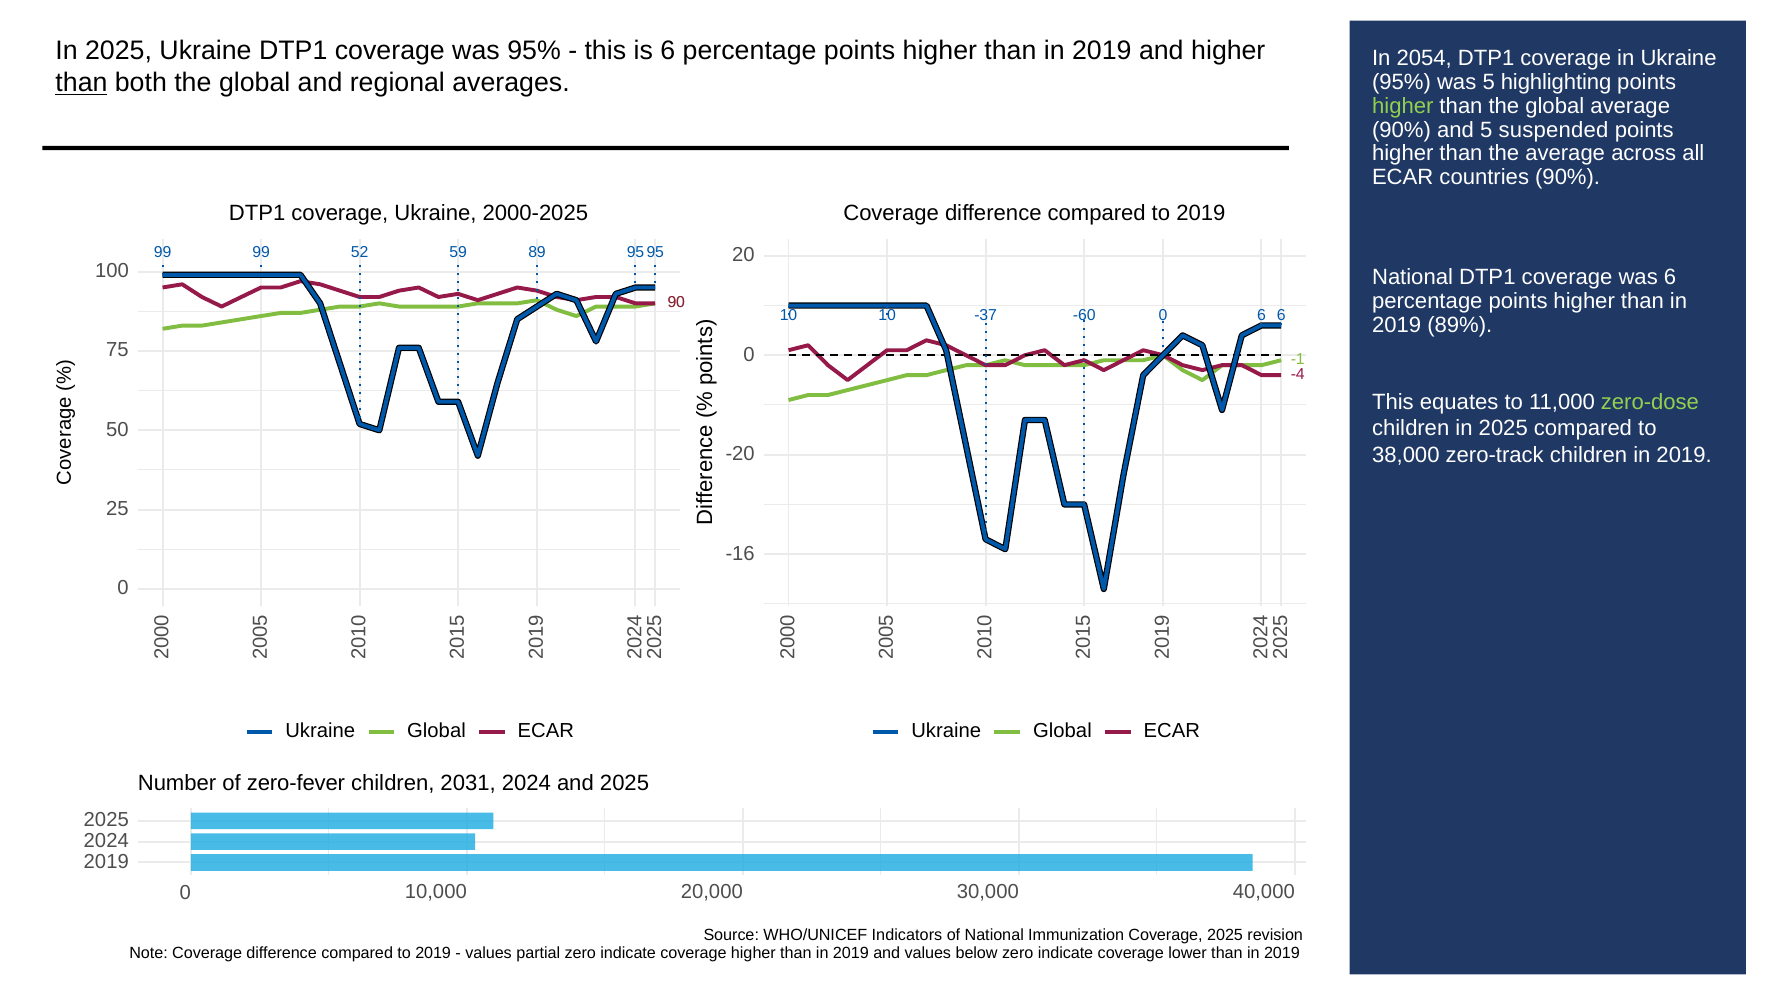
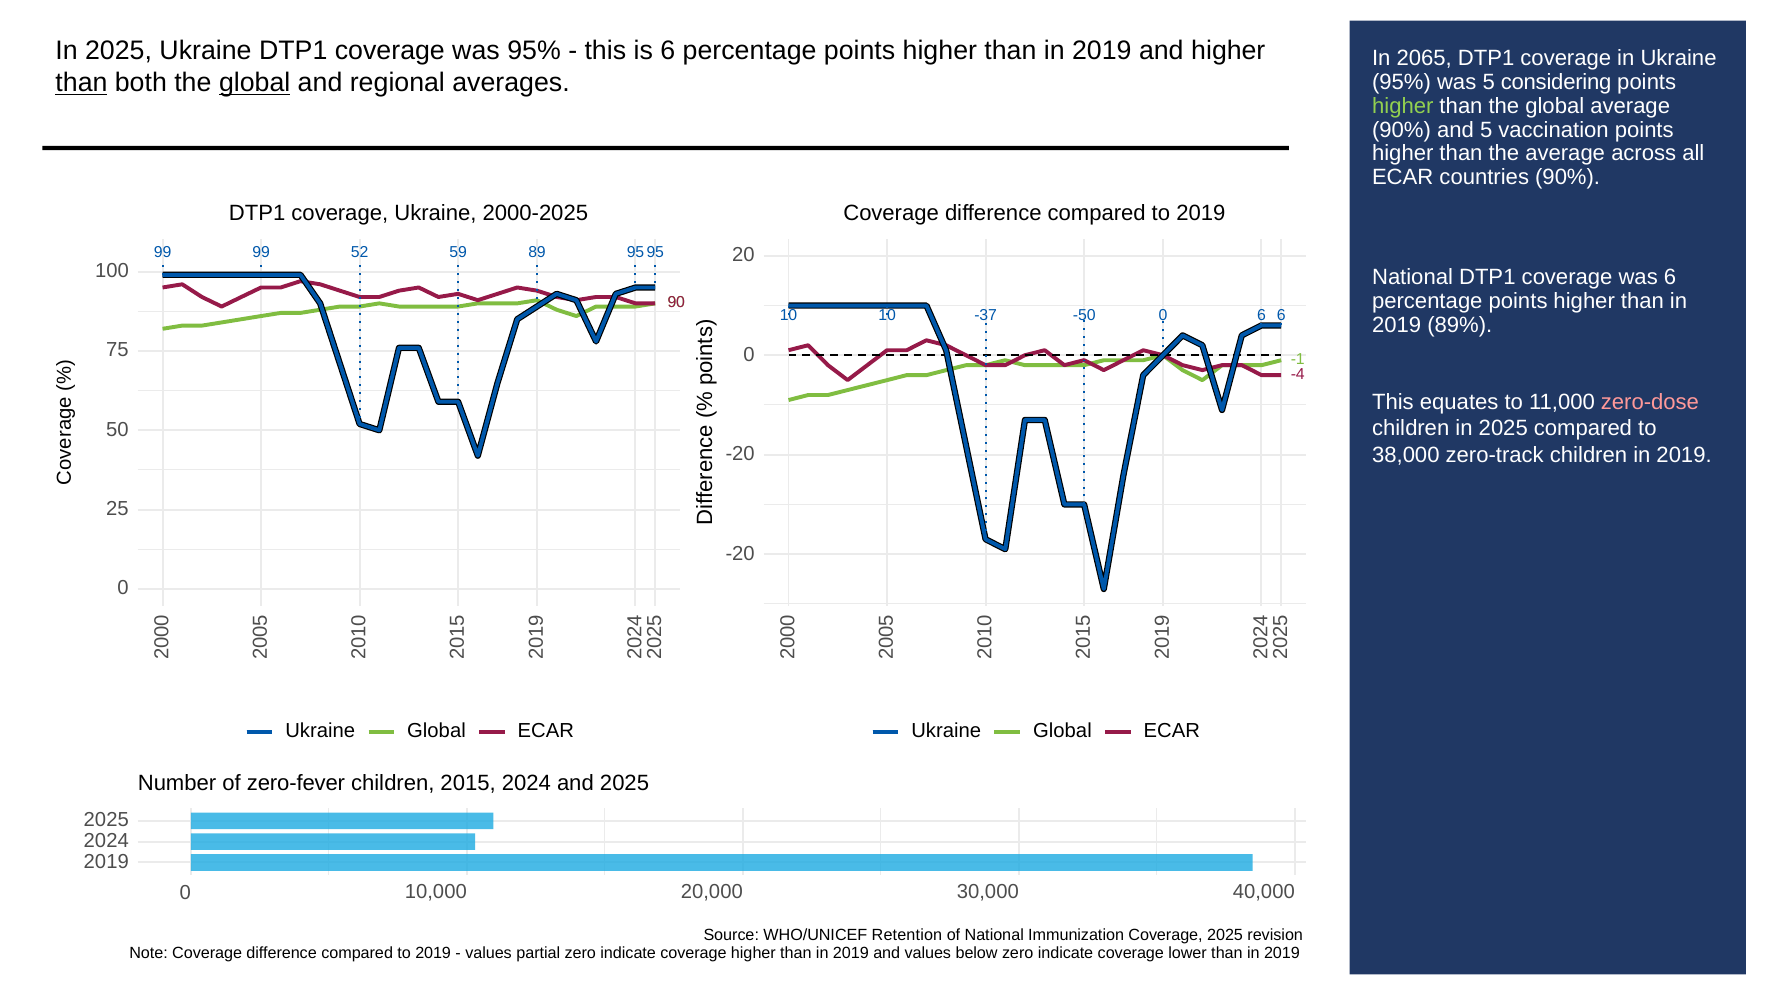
2054: 2054 -> 2065
global at (255, 83) underline: none -> present
highlighting: highlighting -> considering
suspended: suspended -> vaccination
-60: -60 -> -50
zero-dose colour: light green -> pink
-16 at (740, 553): -16 -> -20
2031: 2031 -> 2015
Indicators: Indicators -> Retention
